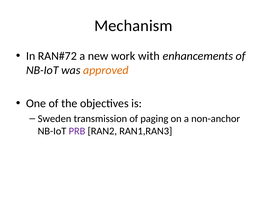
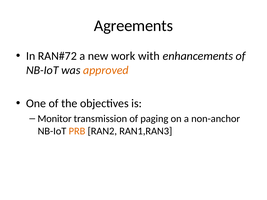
Mechanism: Mechanism -> Agreements
Sweden: Sweden -> Monitor
PRB colour: purple -> orange
